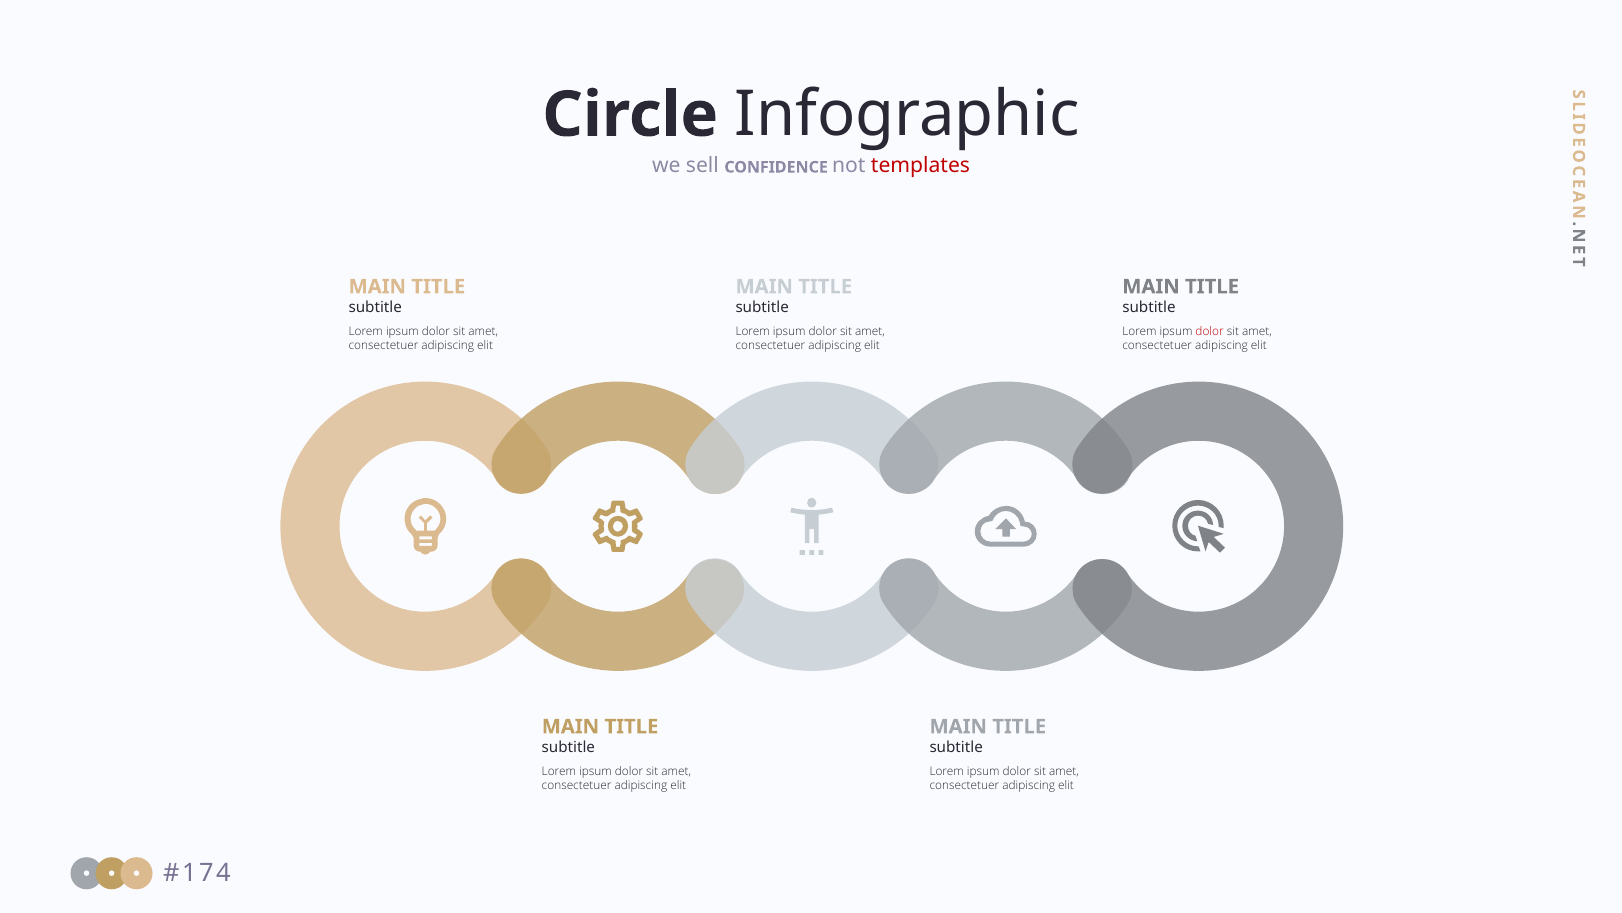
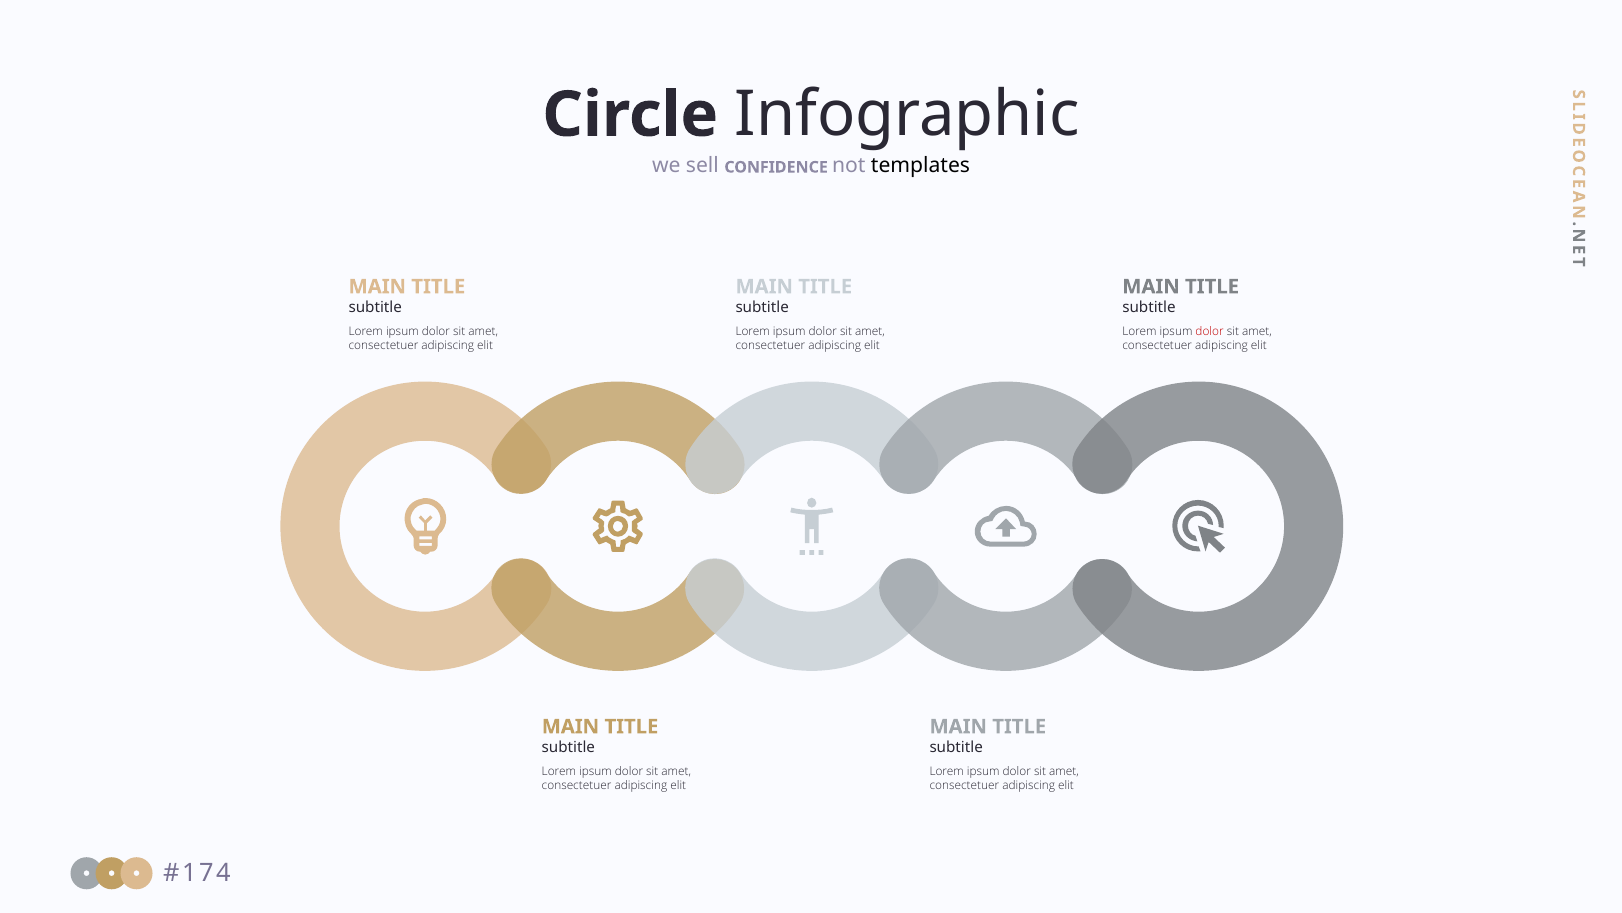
templates colour: red -> black
